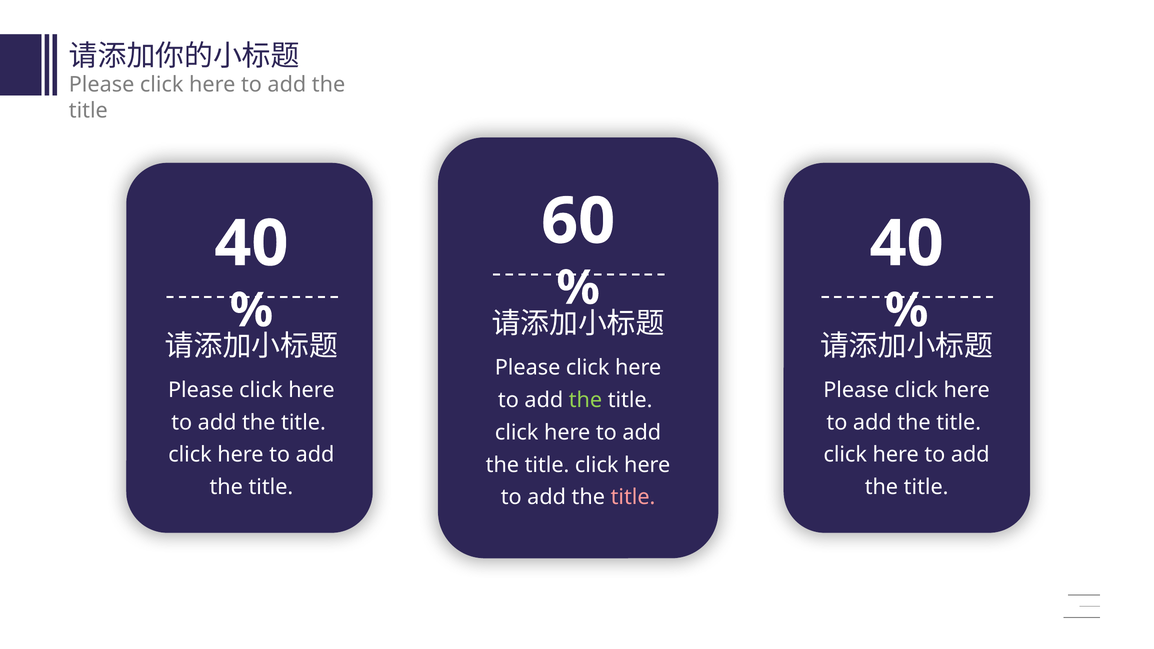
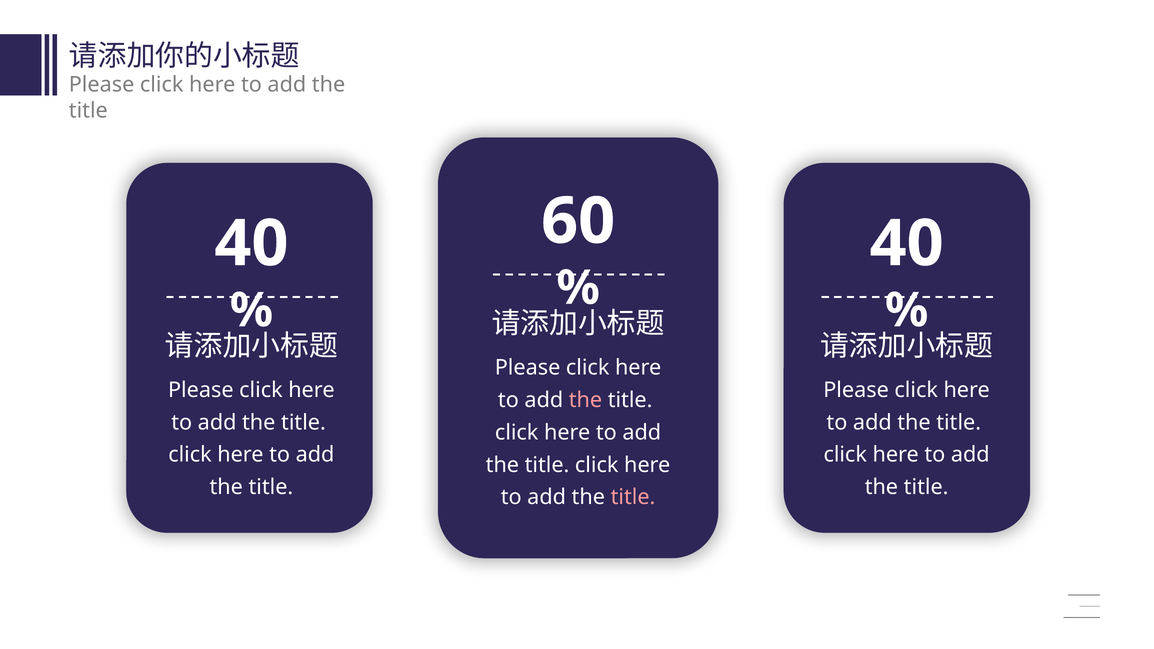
the at (585, 400) colour: light green -> pink
